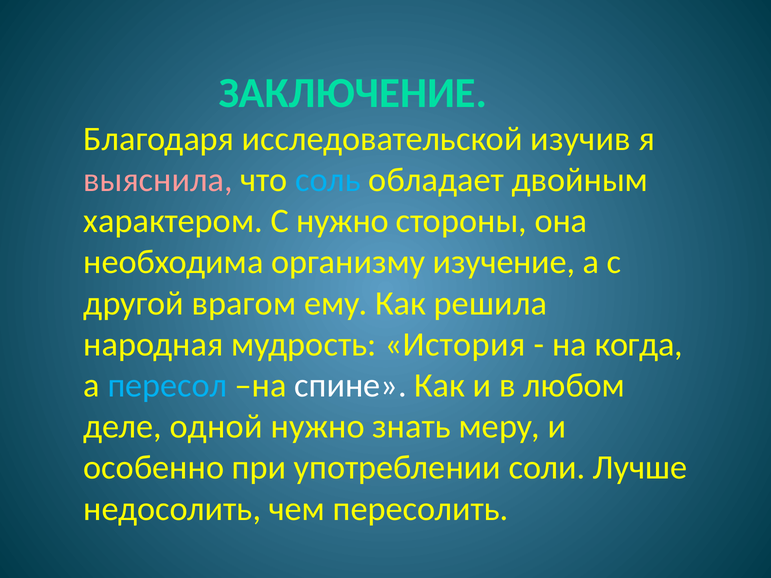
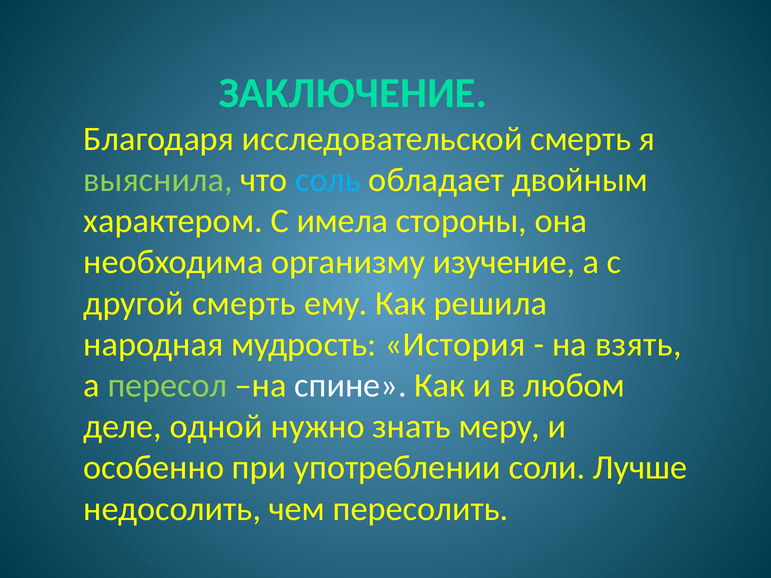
исследовательской изучив: изучив -> смерть
выяснила colour: pink -> light green
С нужно: нужно -> имела
другой врагом: врагом -> смерть
когда: когда -> взять
пересол colour: light blue -> light green
